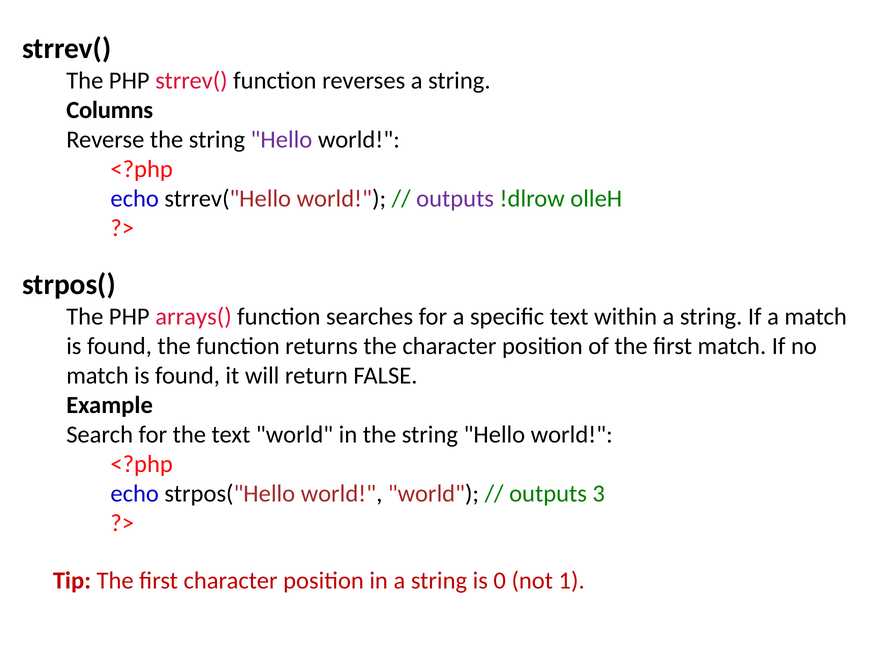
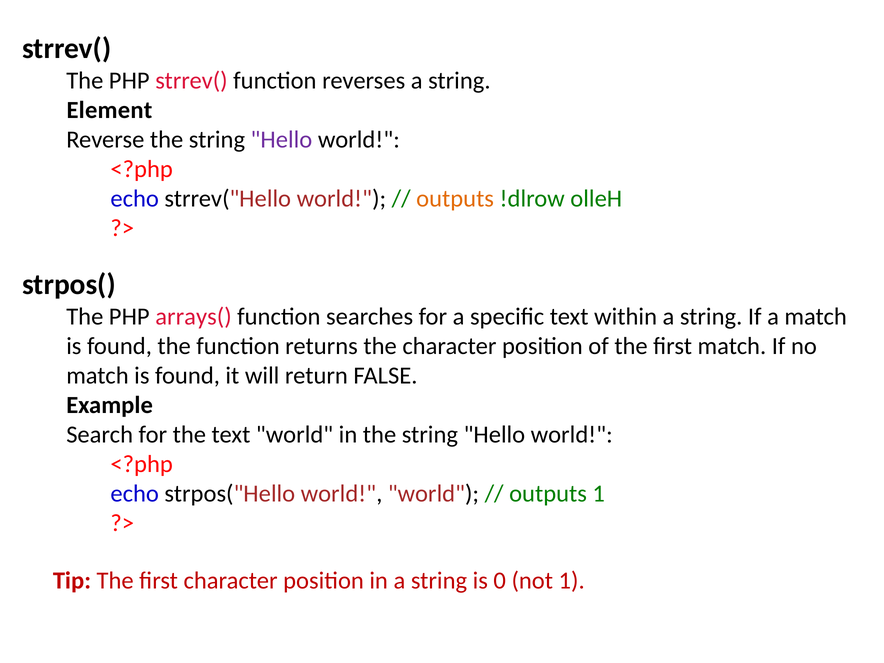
Columns: Columns -> Element
outputs at (455, 199) colour: purple -> orange
outputs 3: 3 -> 1
